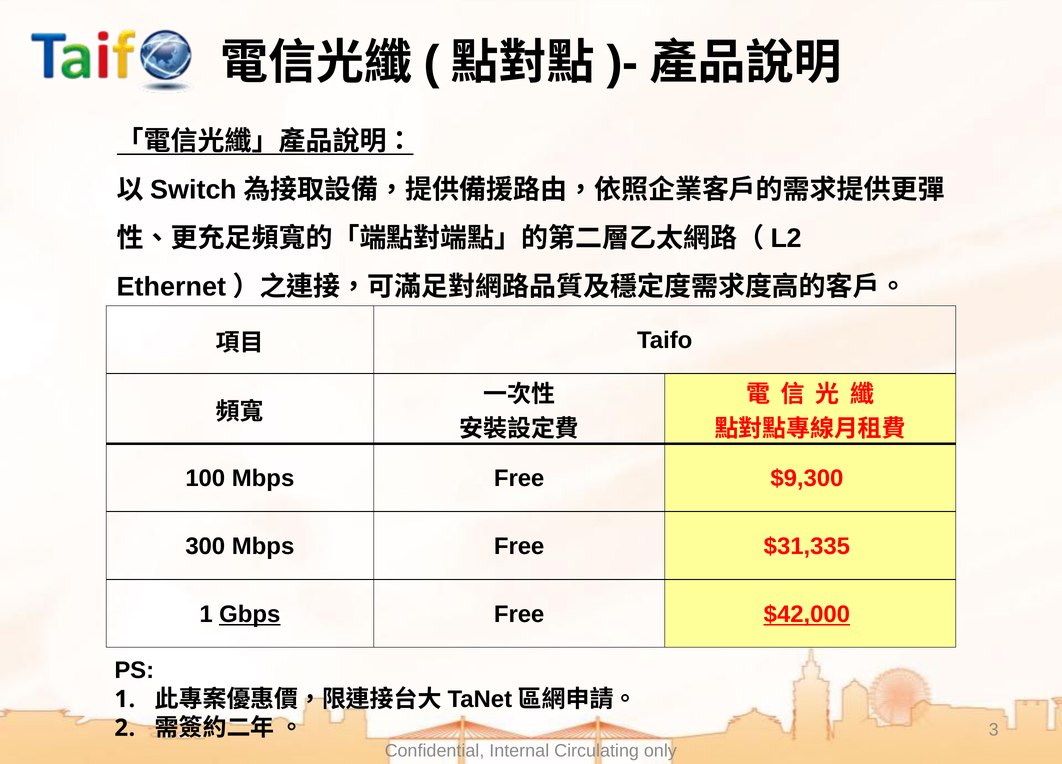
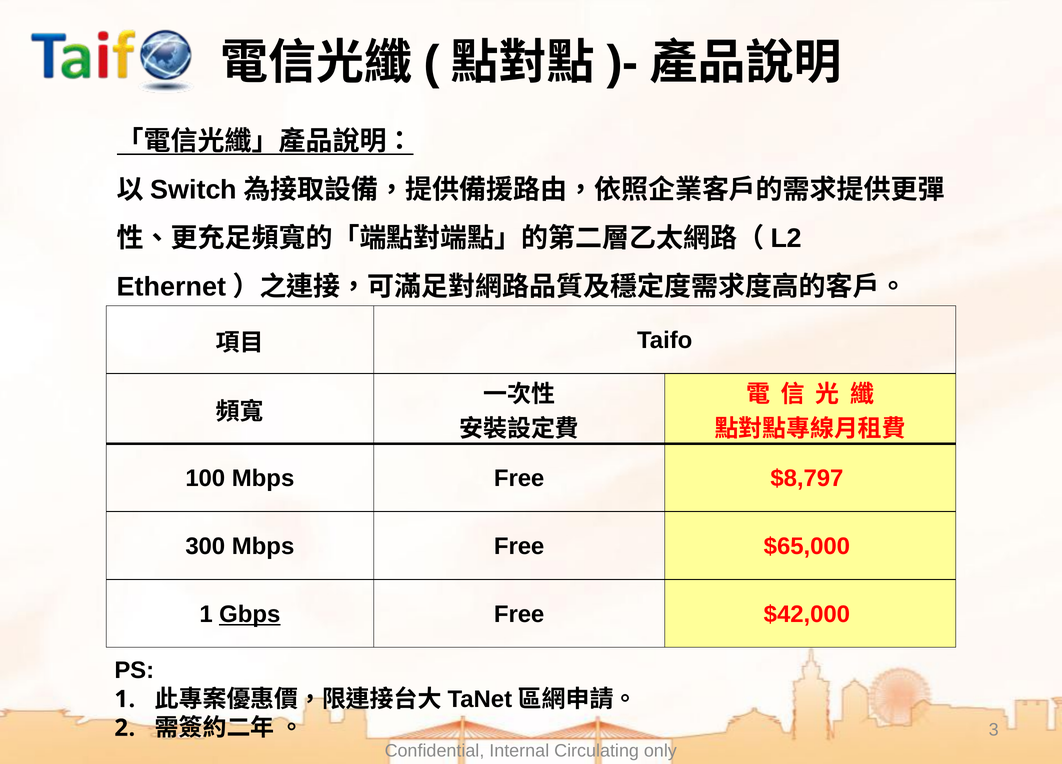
$9,300: $9,300 -> $8,797
$31,335: $31,335 -> $65,000
$42,000 underline: present -> none
